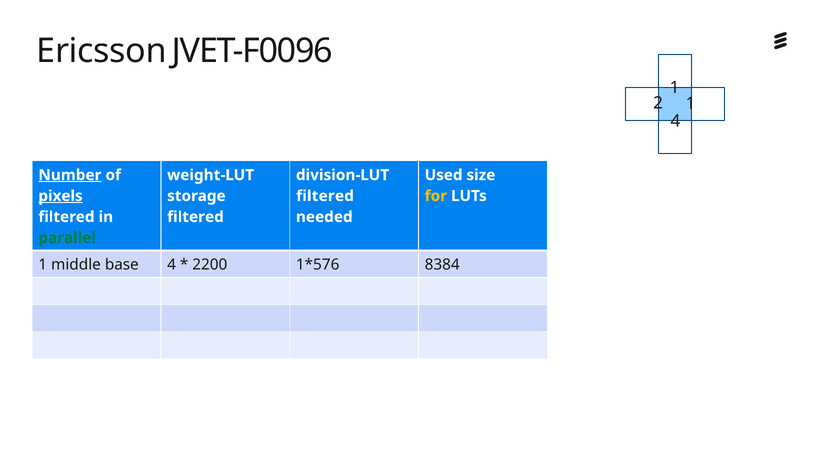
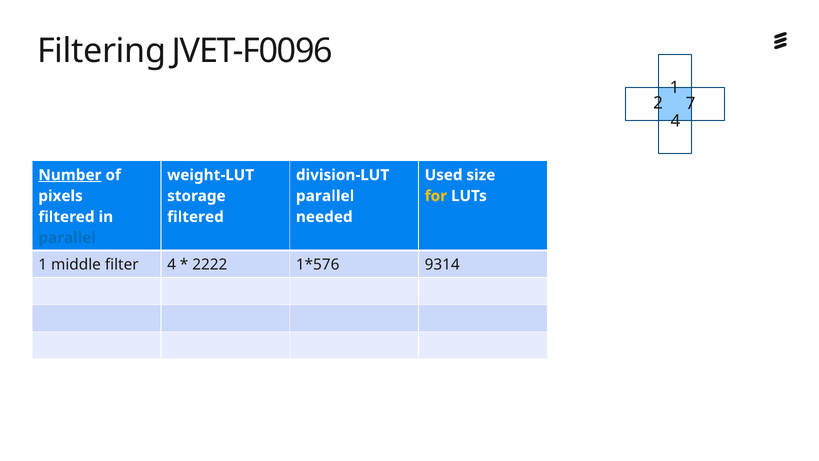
Ericsson at (102, 51): Ericsson -> Filtering
2 1: 1 -> 7
pixels underline: present -> none
filtered at (325, 196): filtered -> parallel
parallel at (67, 238) colour: green -> blue
base: base -> filter
2200: 2200 -> 2222
8384: 8384 -> 9314
